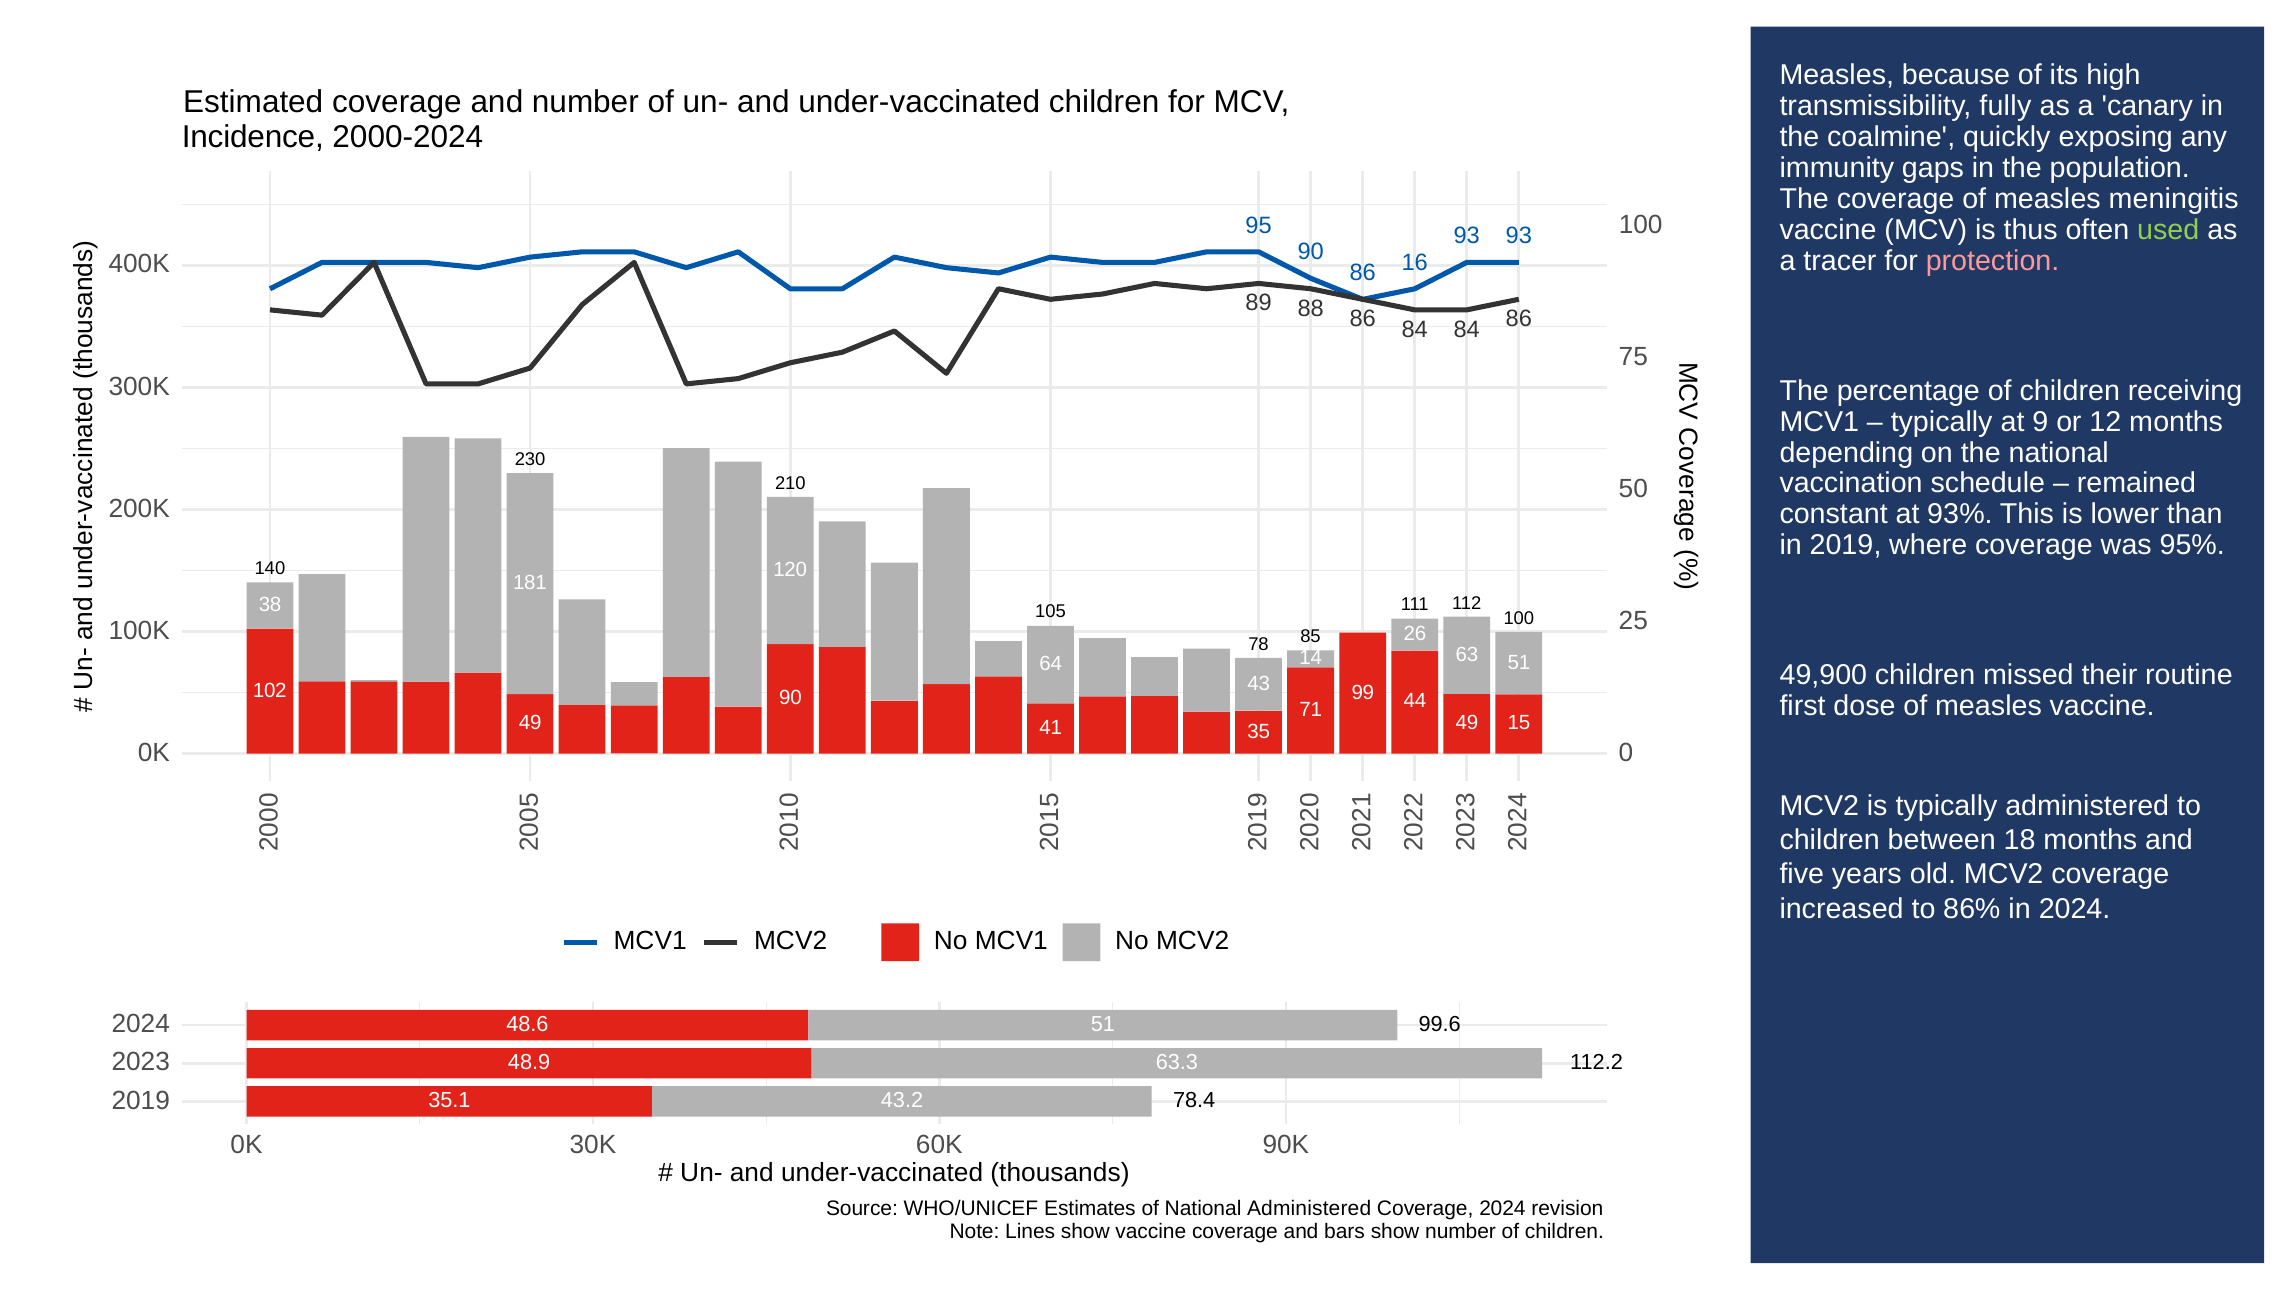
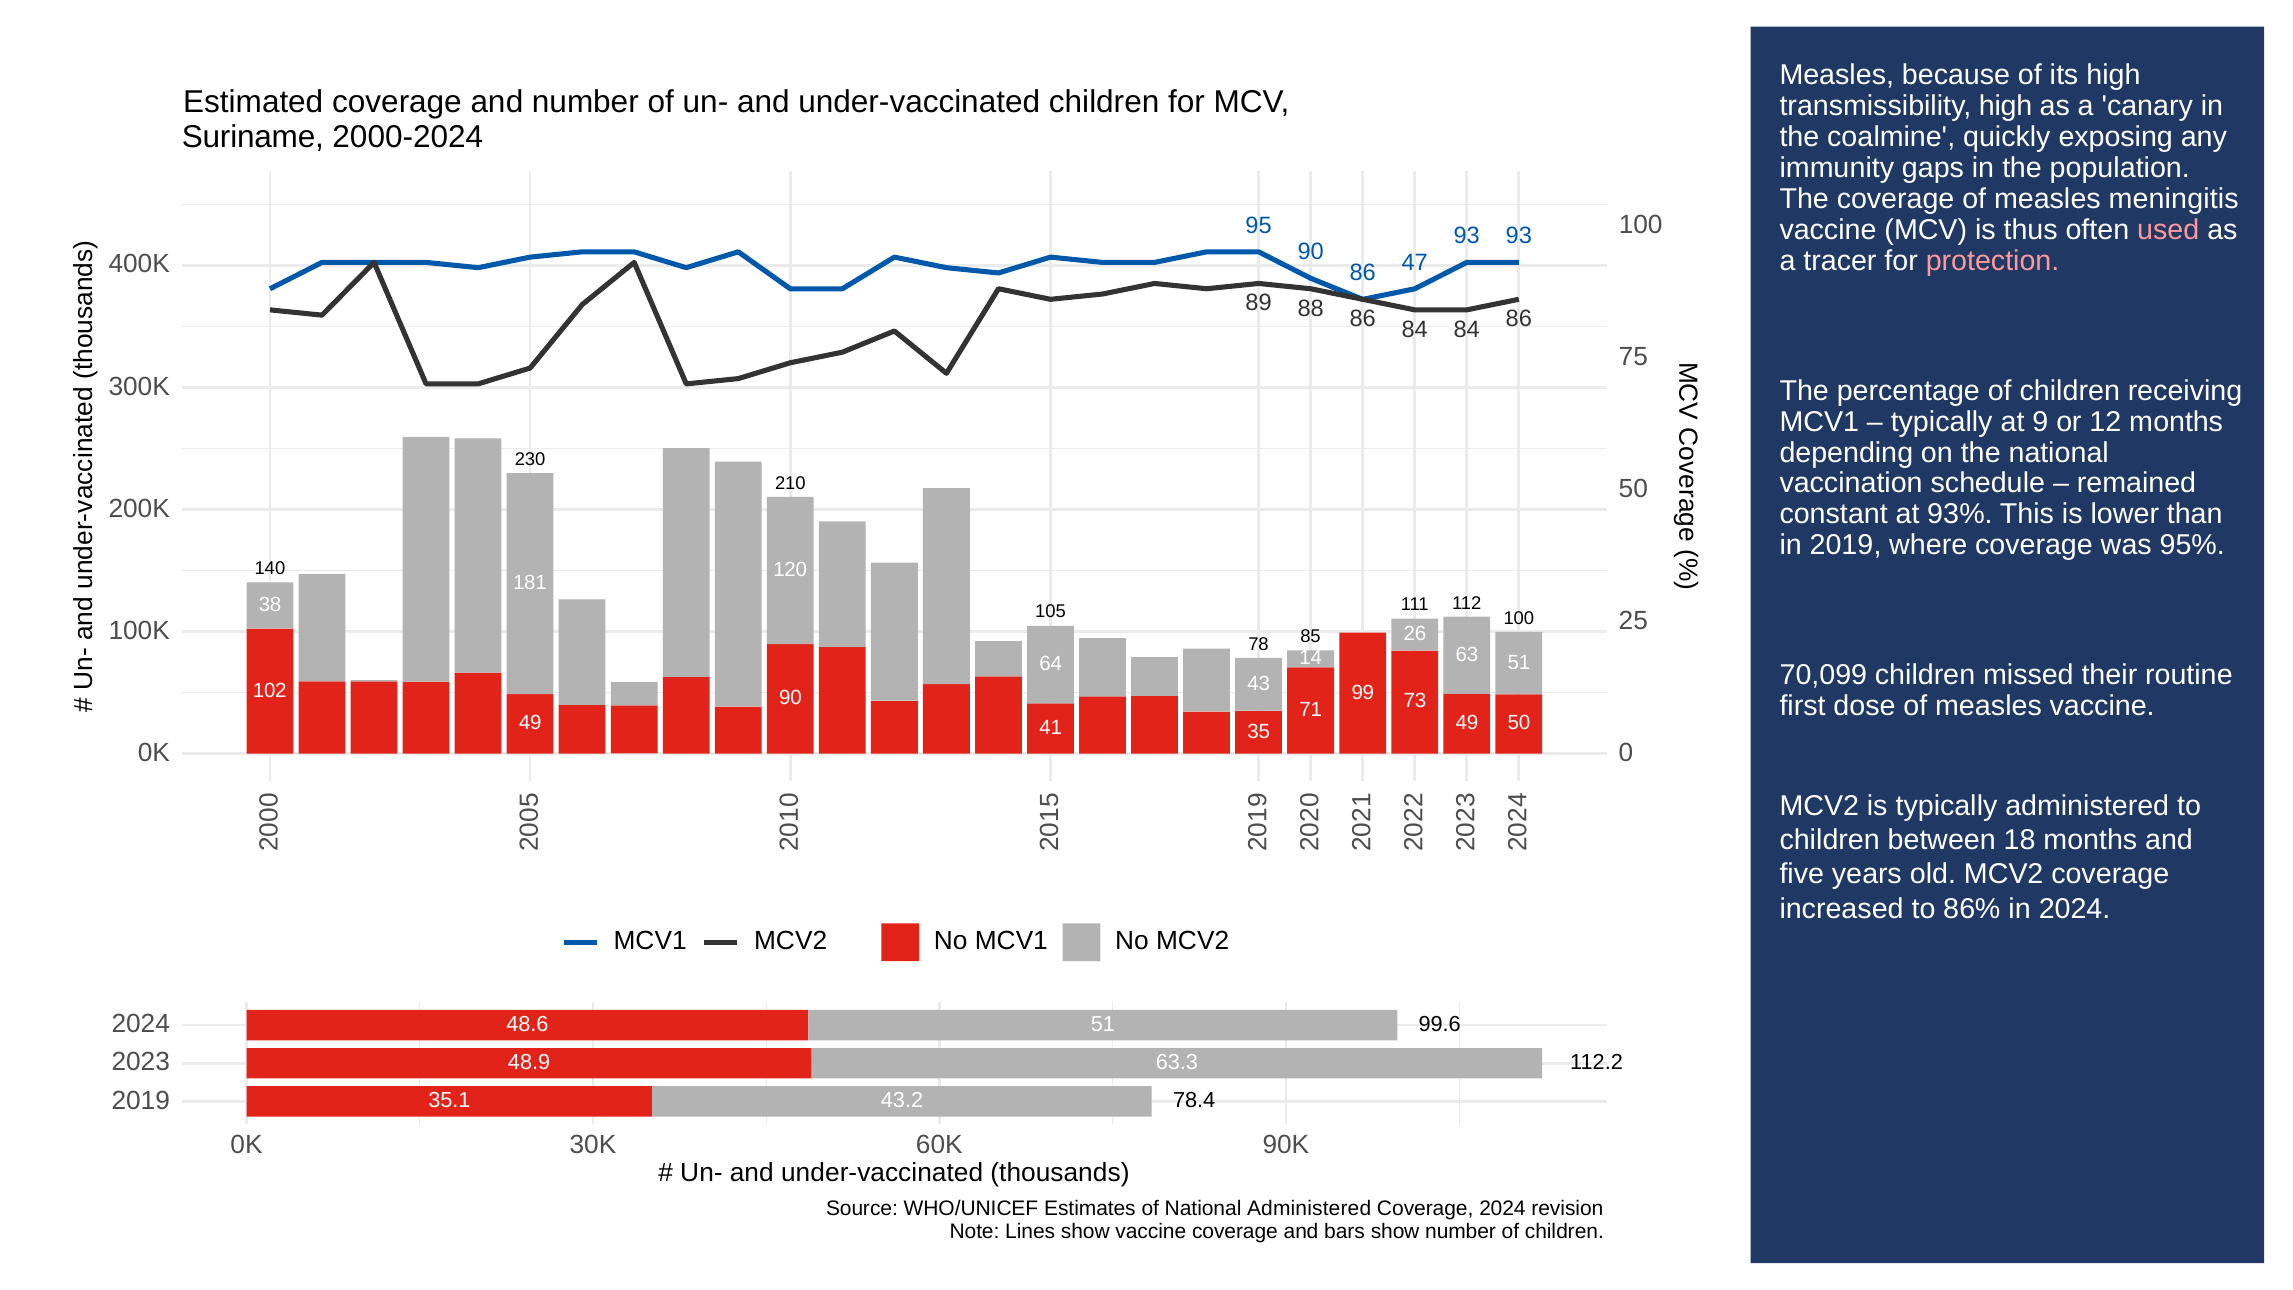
transmissibility fully: fully -> high
Incidence: Incidence -> Suriname
used colour: light green -> pink
16: 16 -> 47
49,900: 49,900 -> 70,099
44: 44 -> 73
49 15: 15 -> 50
